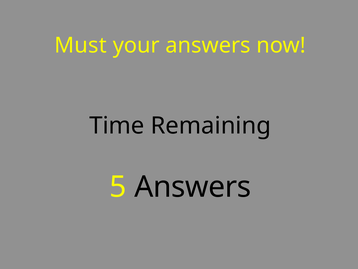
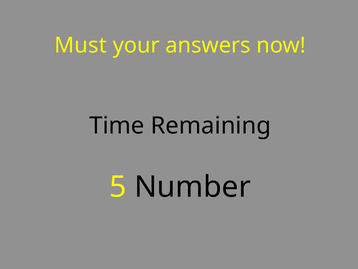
5 Answers: Answers -> Number
